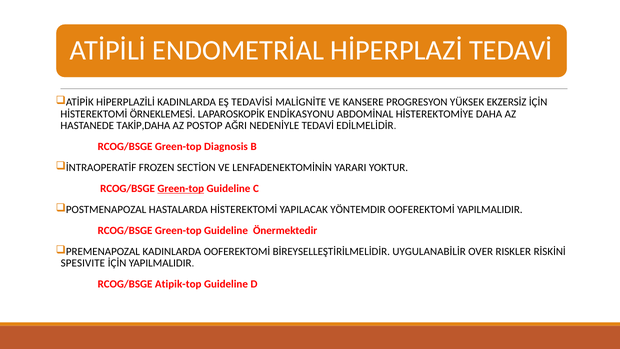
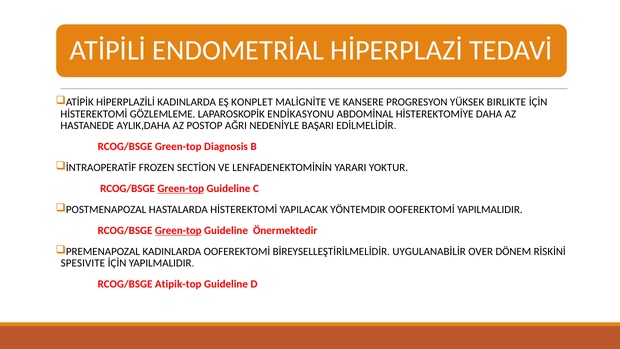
TEDAVİSİ: TEDAVİSİ -> KONPLET
EKZERSİZ: EKZERSİZ -> BIRLIKTE
ÖRNEKLEMESİ: ÖRNEKLEMESİ -> GÖZLEMLEME
TAKİP,DAHA: TAKİP,DAHA -> AYLIK,DAHA
NEDENİYLE TEDAVİ: TEDAVİ -> BAŞARI
Green-top at (178, 230) underline: none -> present
RISKLER: RISKLER -> DÖNEM
